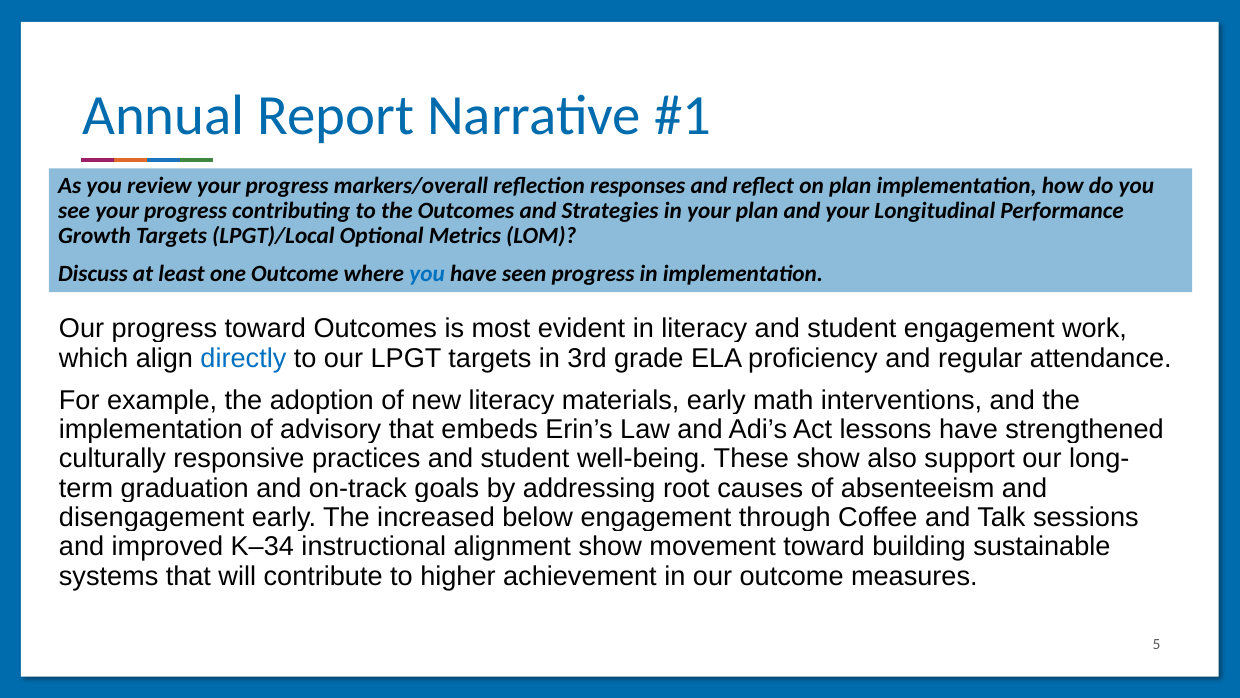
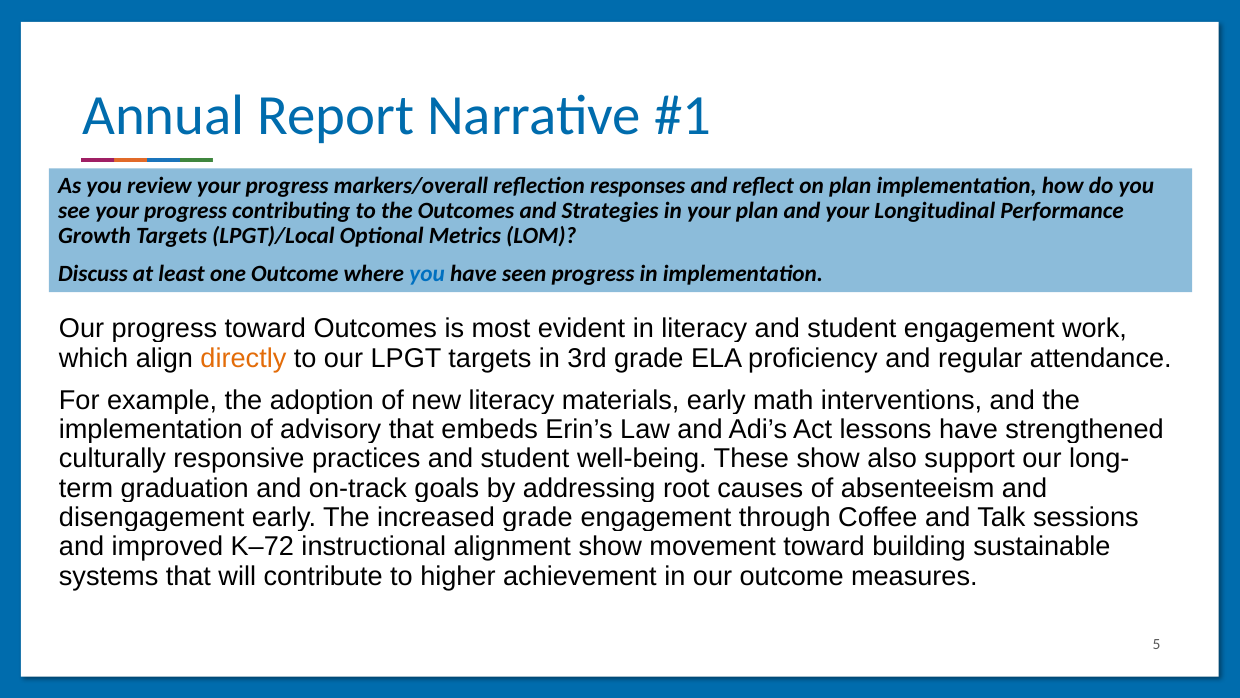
directly colour: blue -> orange
increased below: below -> grade
K–34: K–34 -> K–72
